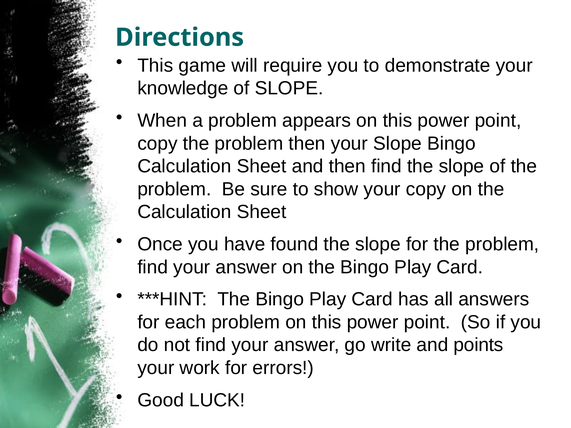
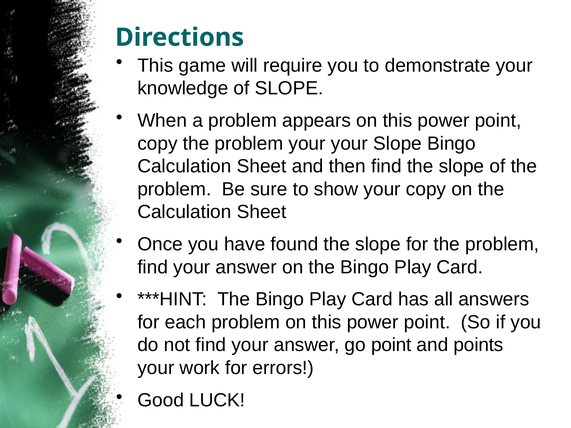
problem then: then -> your
go write: write -> point
